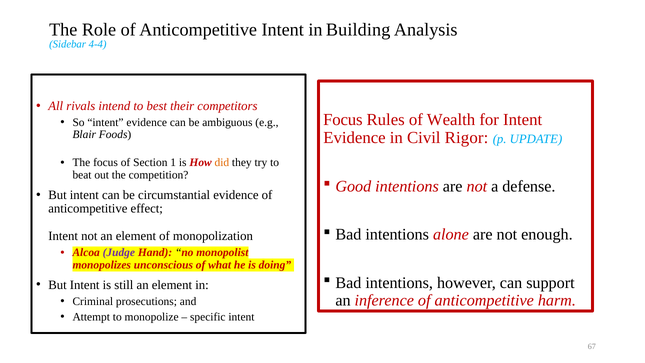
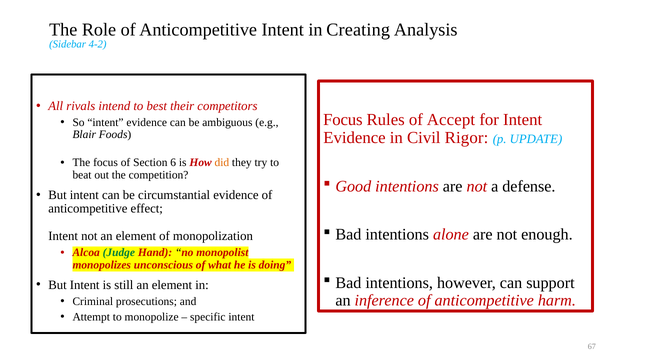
Building: Building -> Creating
4-4: 4-4 -> 4-2
Wealth: Wealth -> Accept
1: 1 -> 6
Judge colour: purple -> green
